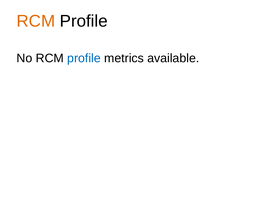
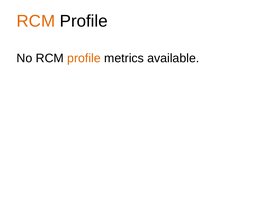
profile at (84, 58) colour: blue -> orange
